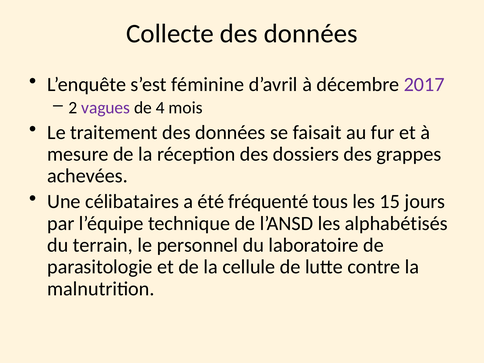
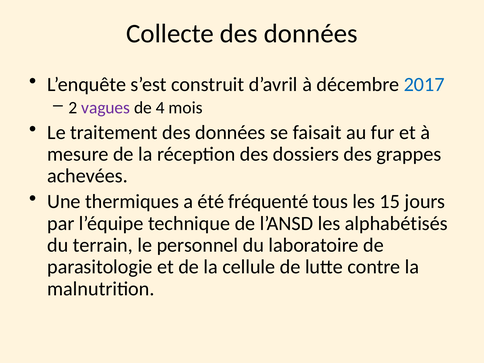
féminine: féminine -> construit
2017 colour: purple -> blue
célibataires: célibataires -> thermiques
